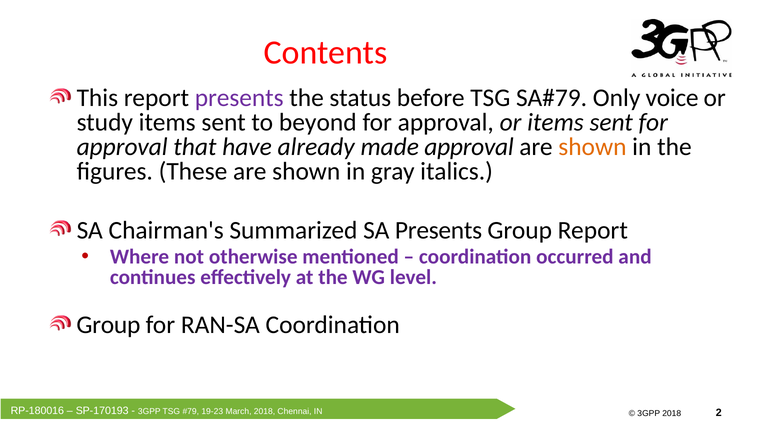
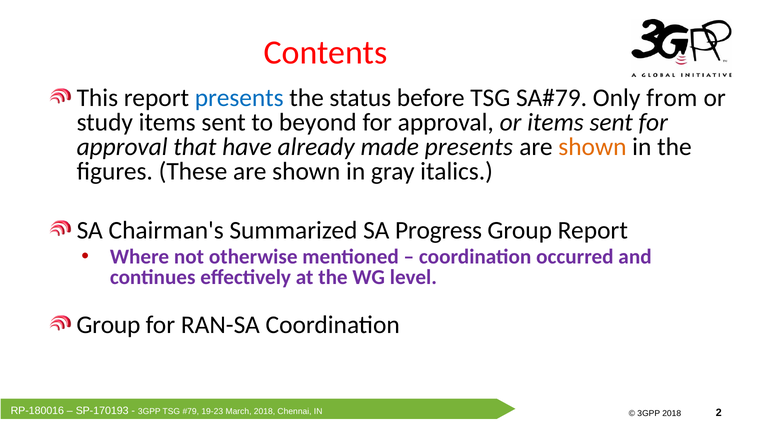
presents at (239, 98) colour: purple -> blue
voice: voice -> from
made approval: approval -> presents
SA Presents: Presents -> Progress
